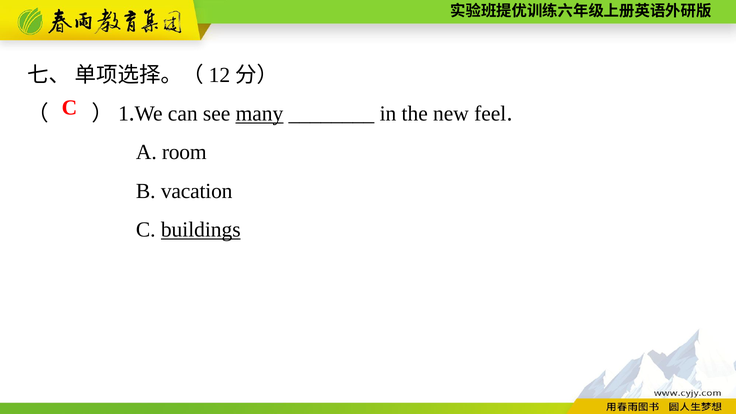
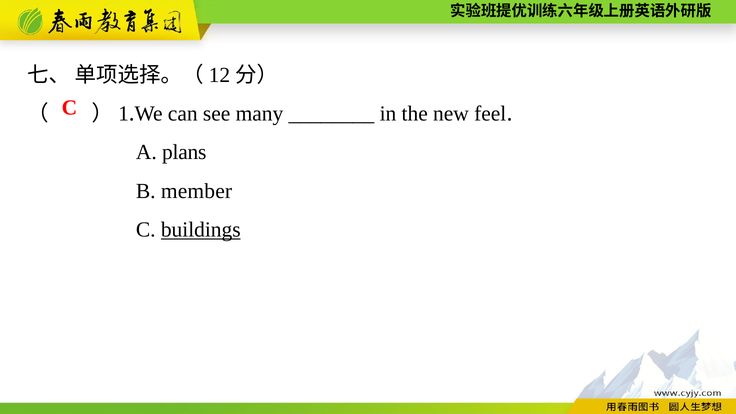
many underline: present -> none
room: room -> plans
vacation: vacation -> member
